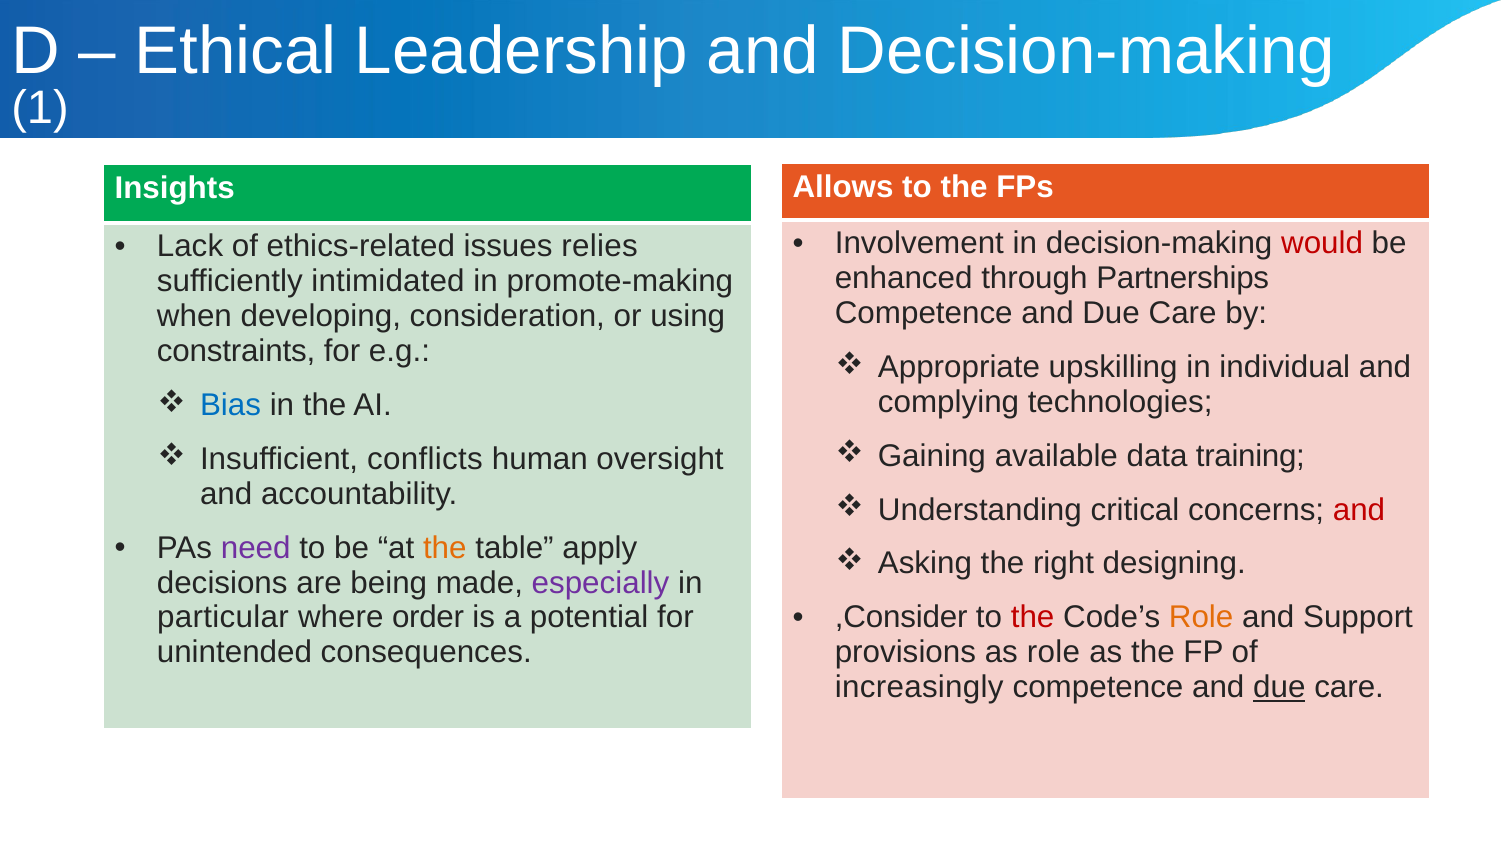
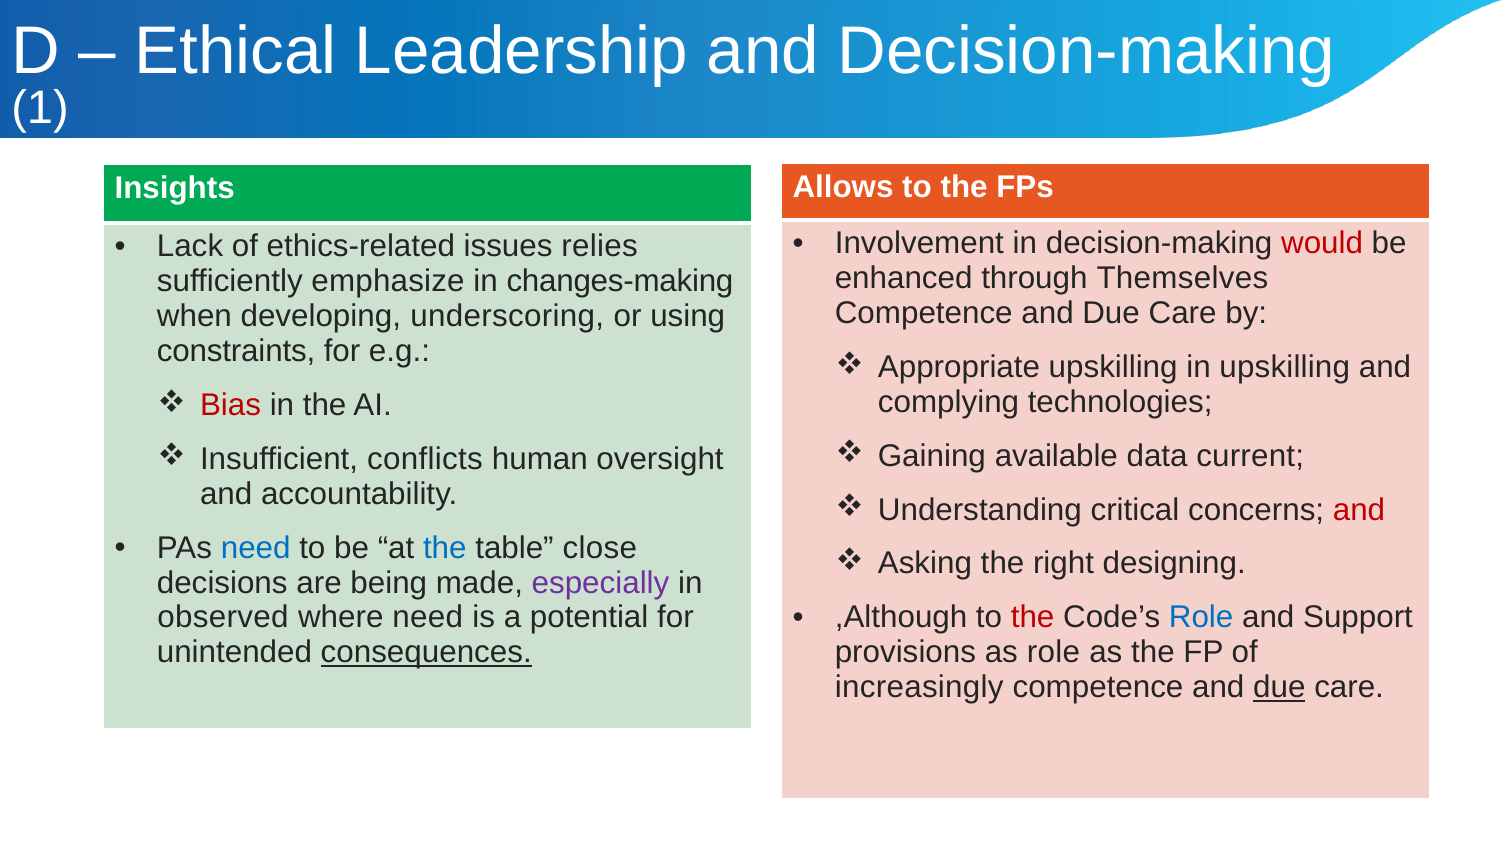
Partnerships: Partnerships -> Themselves
intimidated: intimidated -> emphasize
promote-making: promote-making -> changes-making
consideration: consideration -> underscoring
in individual: individual -> upskilling
Bias colour: blue -> red
training: training -> current
need at (256, 548) colour: purple -> blue
the at (445, 548) colour: orange -> blue
apply: apply -> close
,Consider: ,Consider -> ,Although
Role at (1201, 617) colour: orange -> blue
particular: particular -> observed
where order: order -> need
consequences underline: none -> present
